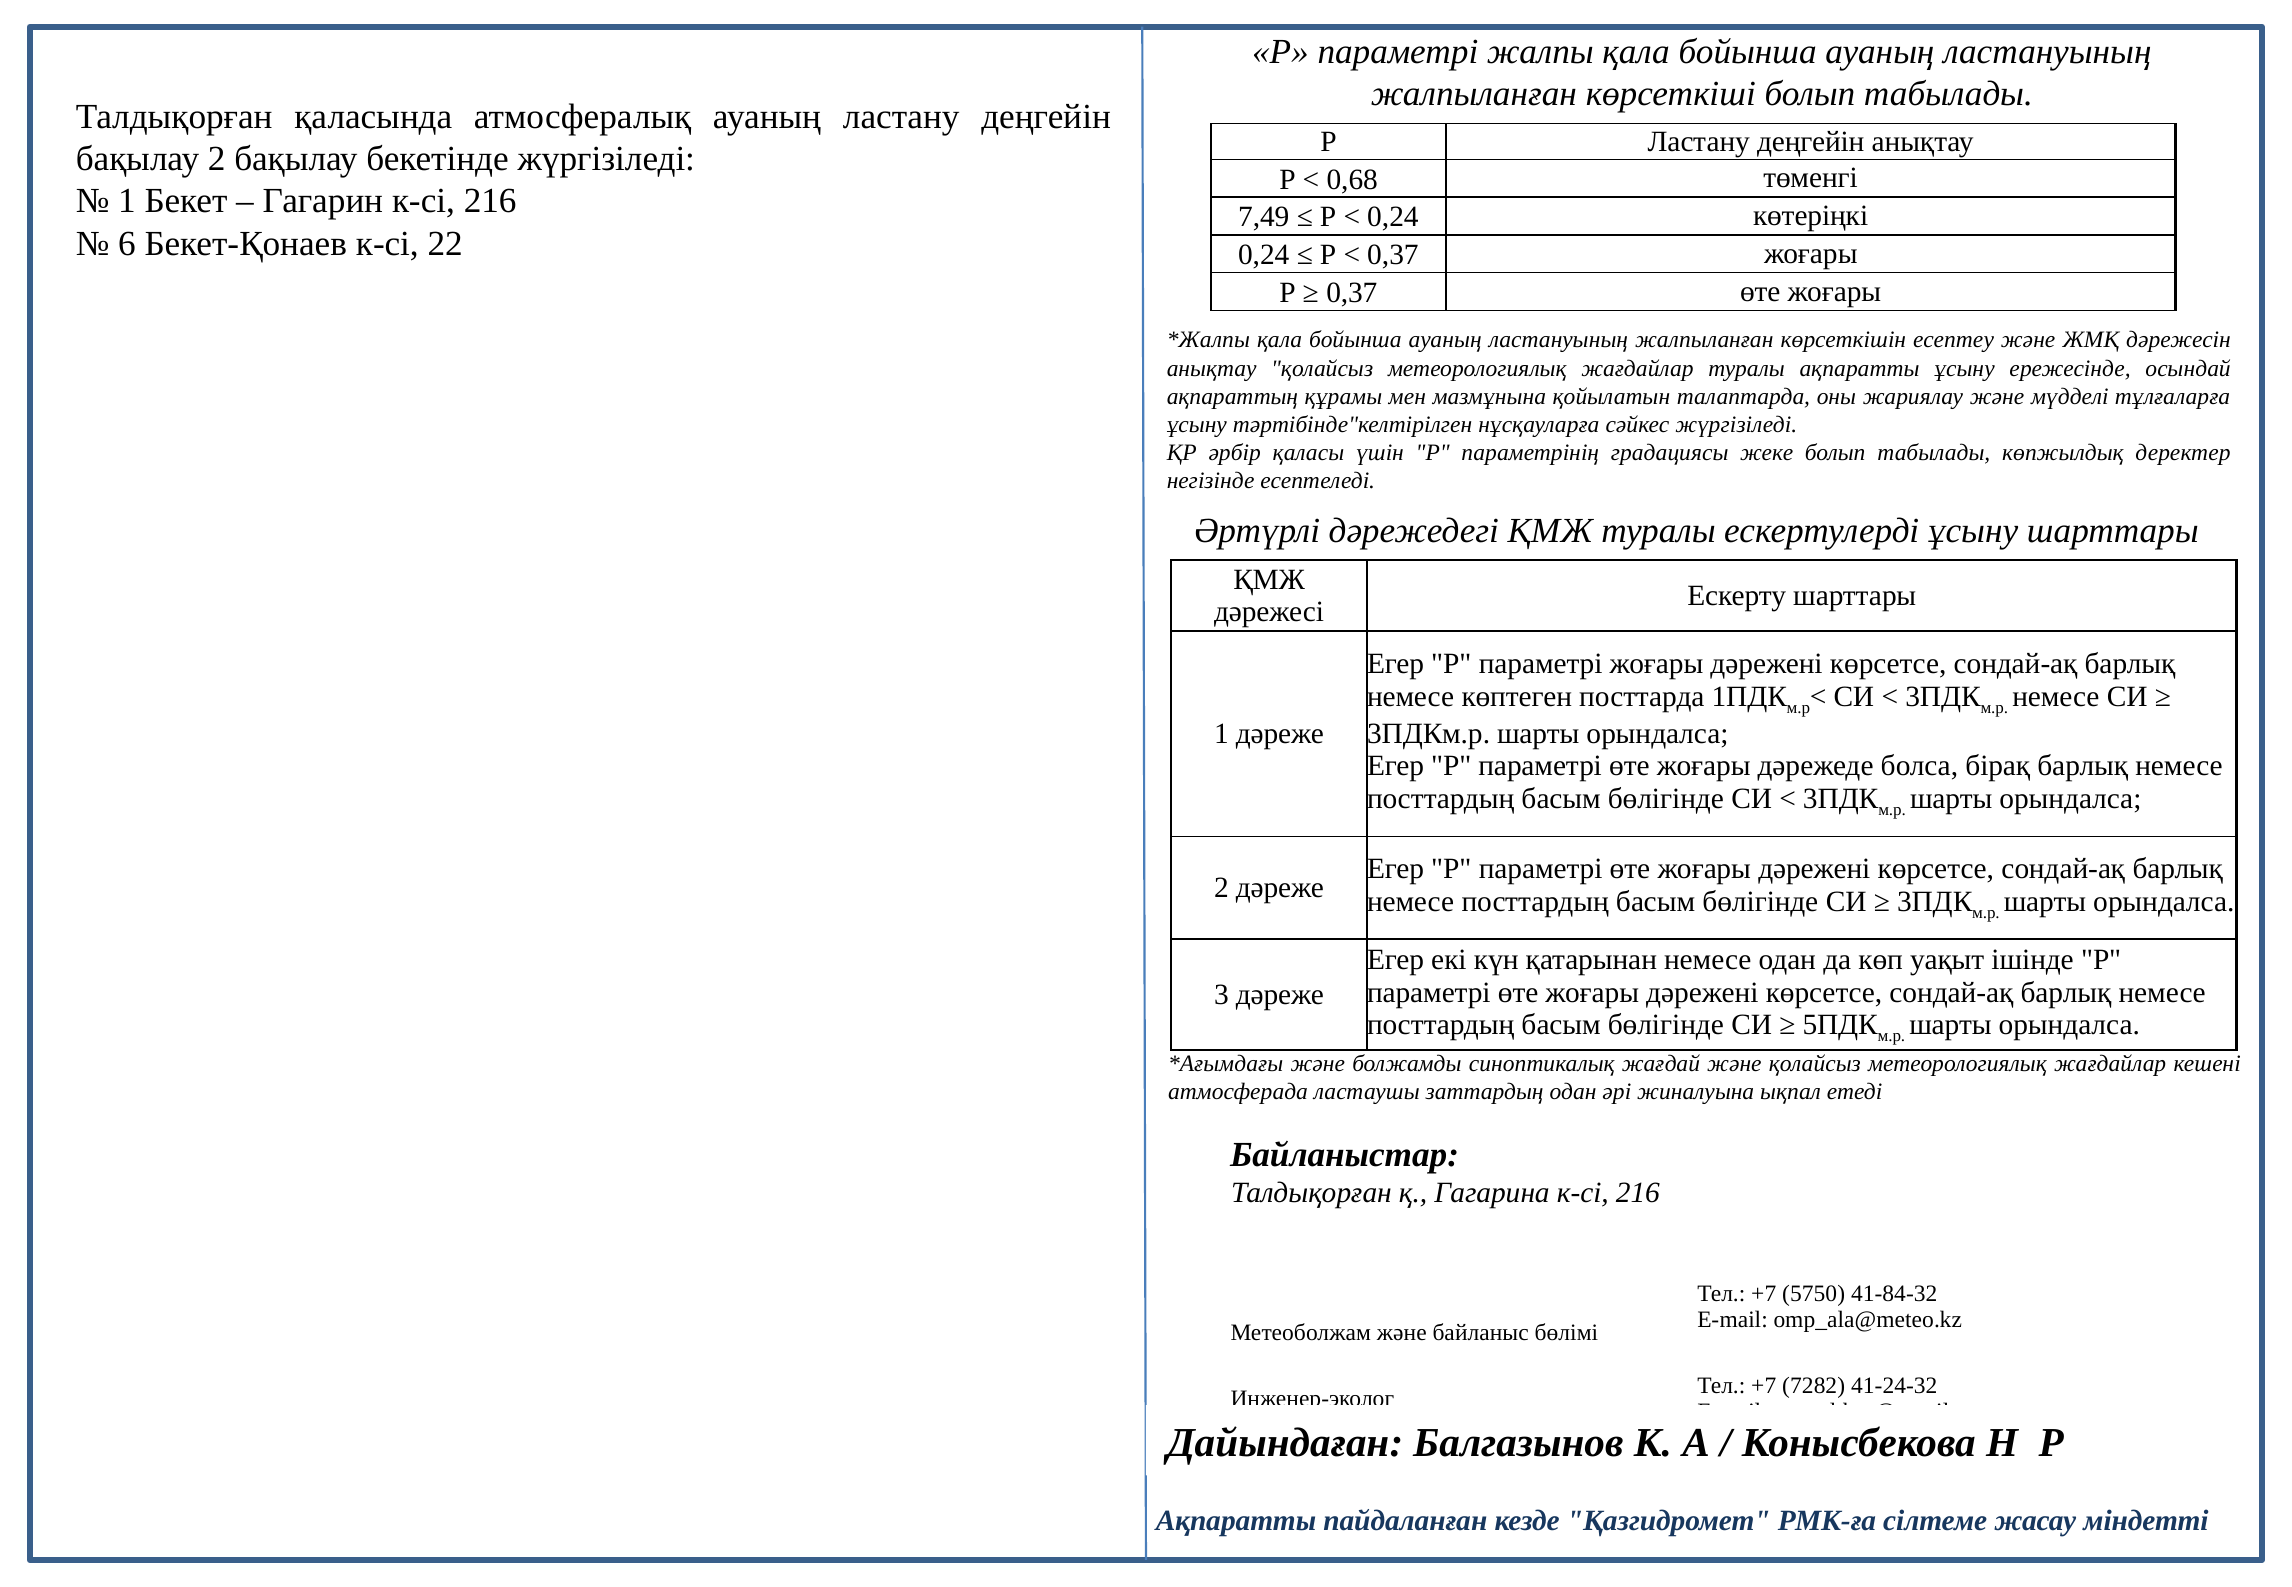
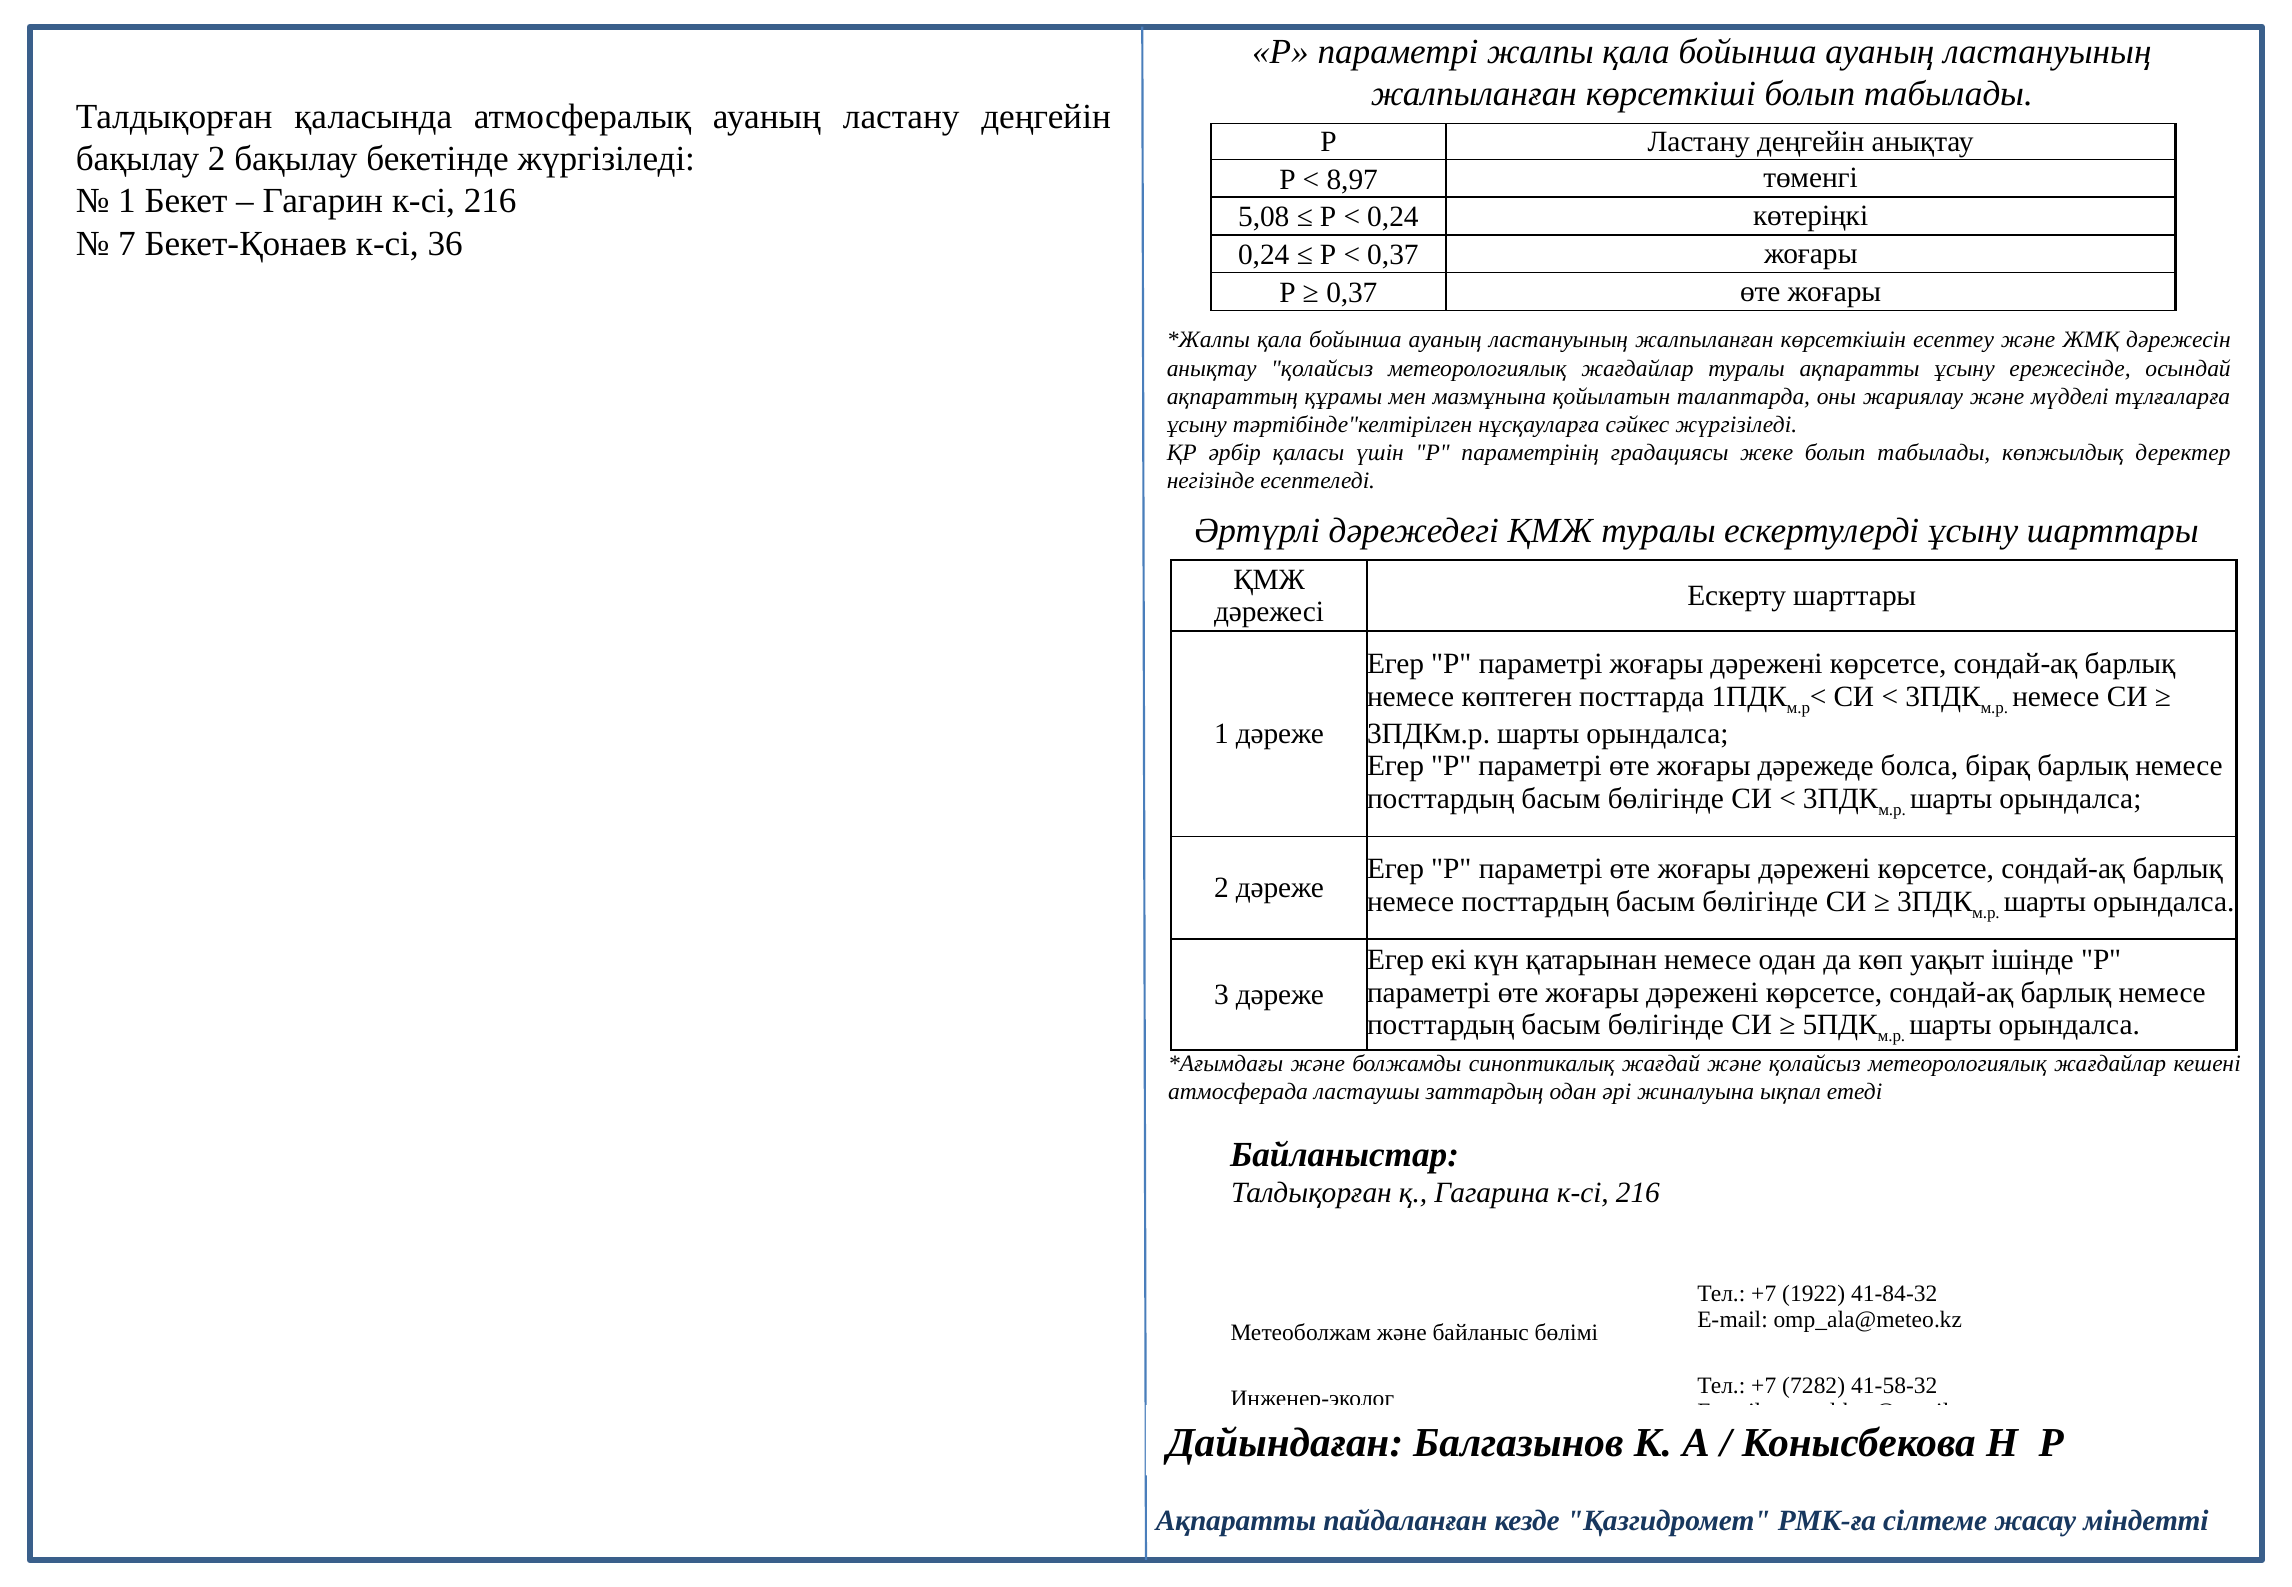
0,68: 0,68 -> 8,97
7,49: 7,49 -> 5,08
6: 6 -> 7
22: 22 -> 36
5750: 5750 -> 1922
41-24-32: 41-24-32 -> 41-58-32
